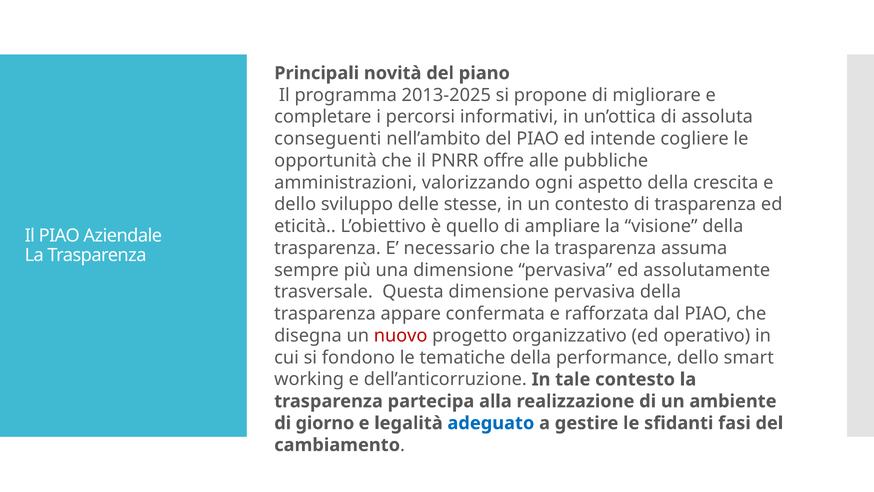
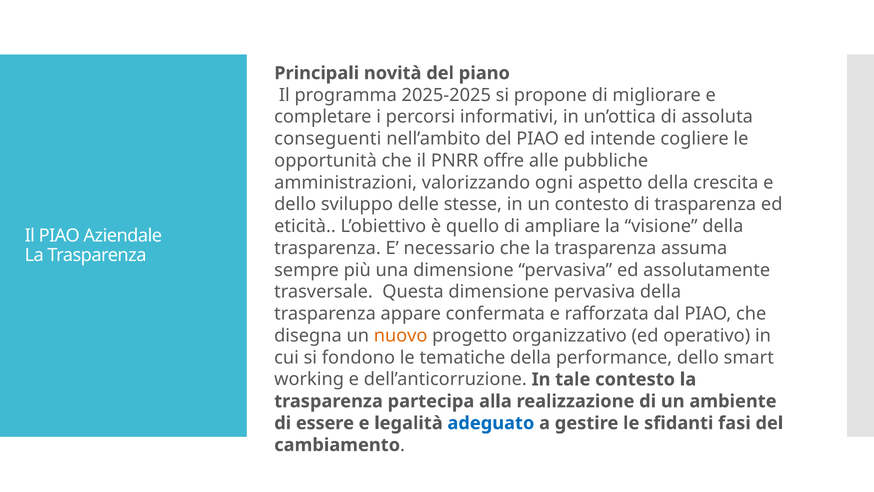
2013-2025: 2013-2025 -> 2025-2025
nuovo colour: red -> orange
giorno: giorno -> essere
